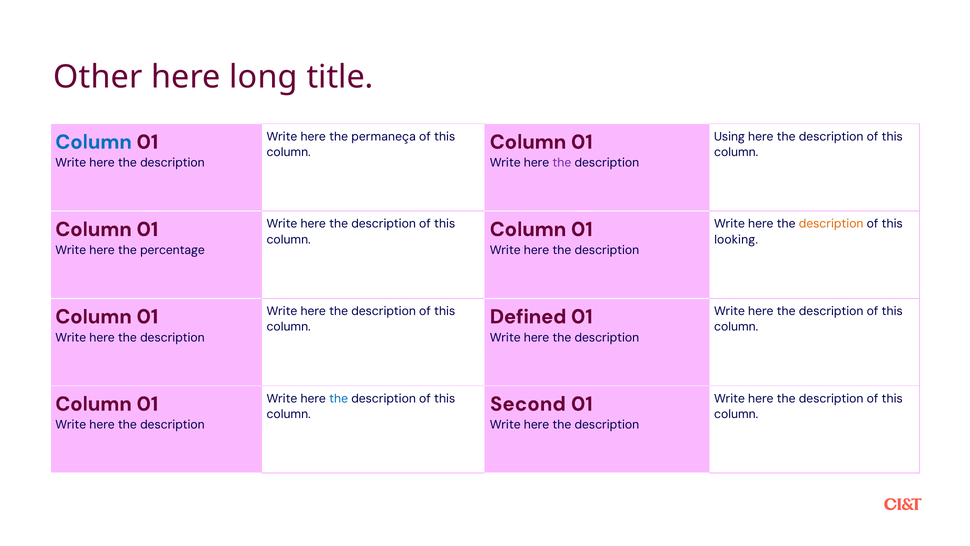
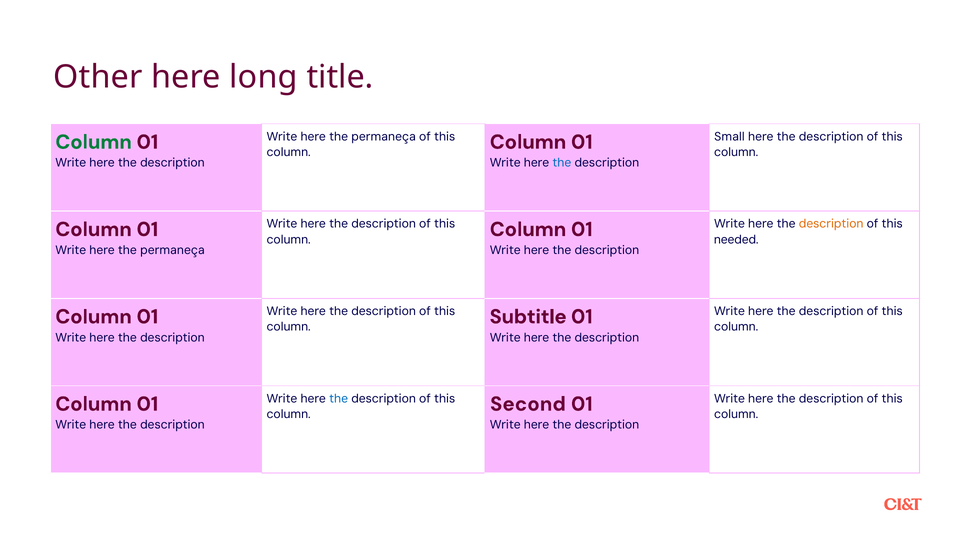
Using: Using -> Small
Column at (94, 142) colour: blue -> green
the at (562, 163) colour: purple -> blue
looking: looking -> needed
percentage at (172, 250): percentage -> permaneça
Defined: Defined -> Subtitle
